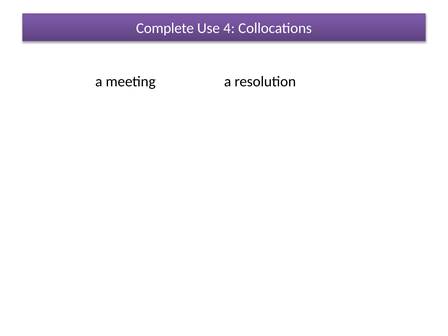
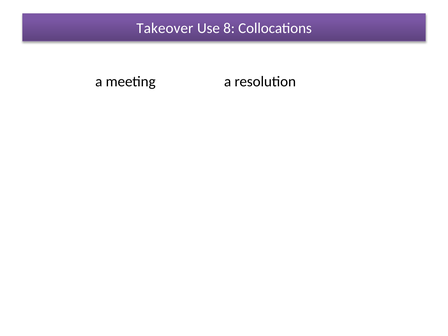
Complete: Complete -> Takeover
4: 4 -> 8
